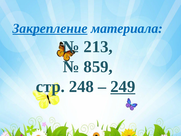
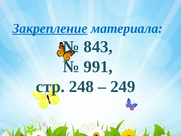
213: 213 -> 843
859: 859 -> 991
249 underline: present -> none
